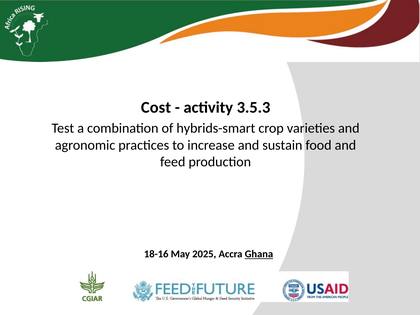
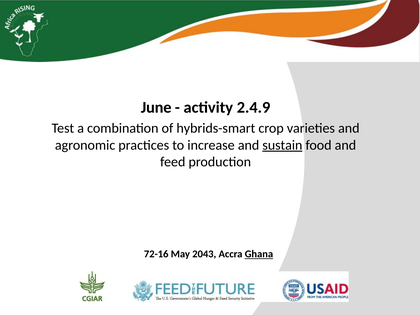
Cost: Cost -> June
3.5.3: 3.5.3 -> 2.4.9
sustain underline: none -> present
18-16: 18-16 -> 72-16
2025: 2025 -> 2043
